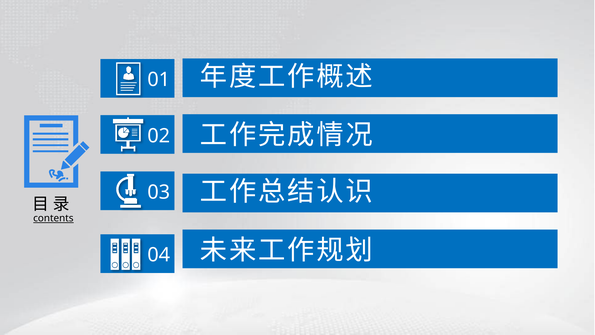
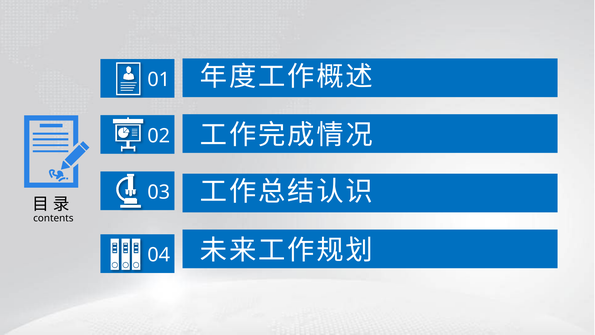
contents underline: present -> none
